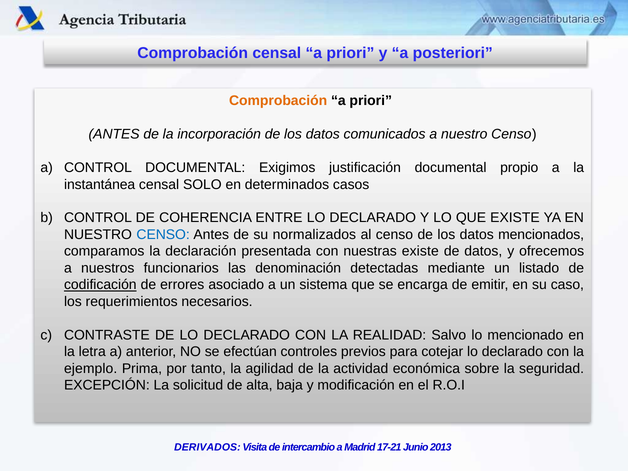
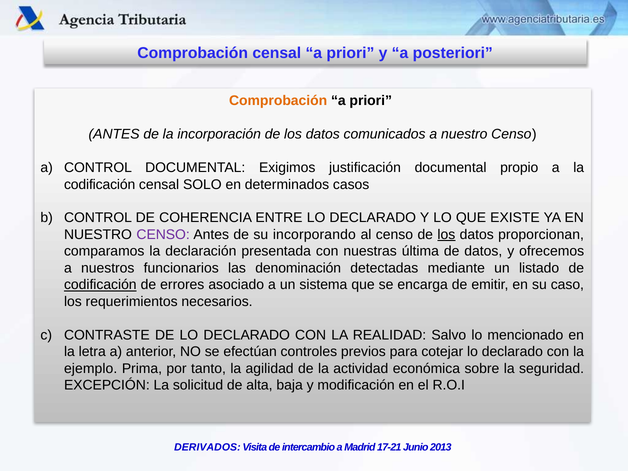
instantánea at (100, 184): instantánea -> codificación
CENSO at (163, 235) colour: blue -> purple
normalizados: normalizados -> incorporando
los at (446, 235) underline: none -> present
mencionados: mencionados -> proporcionan
nuestras existe: existe -> última
